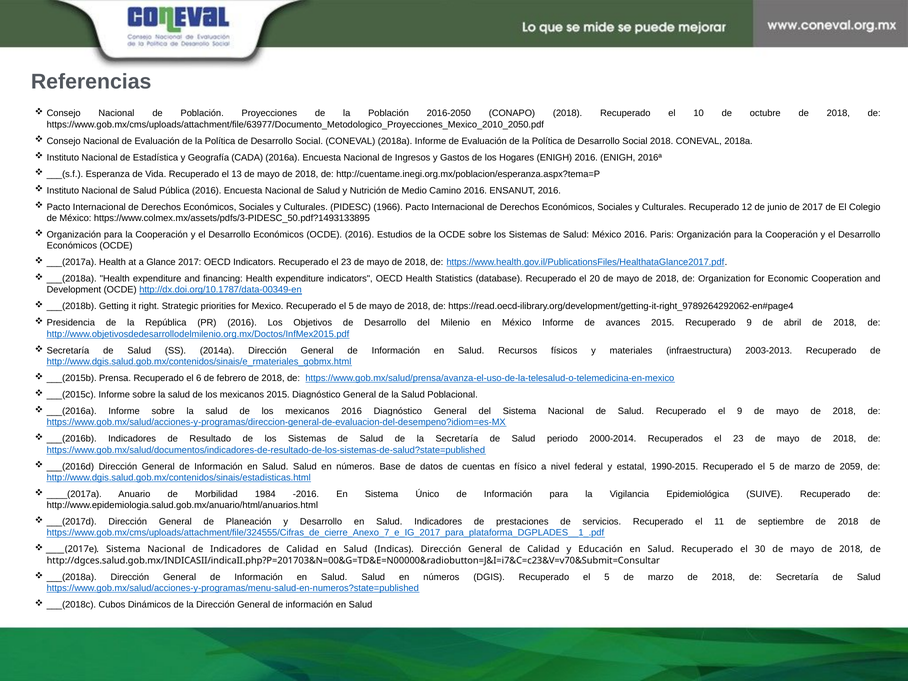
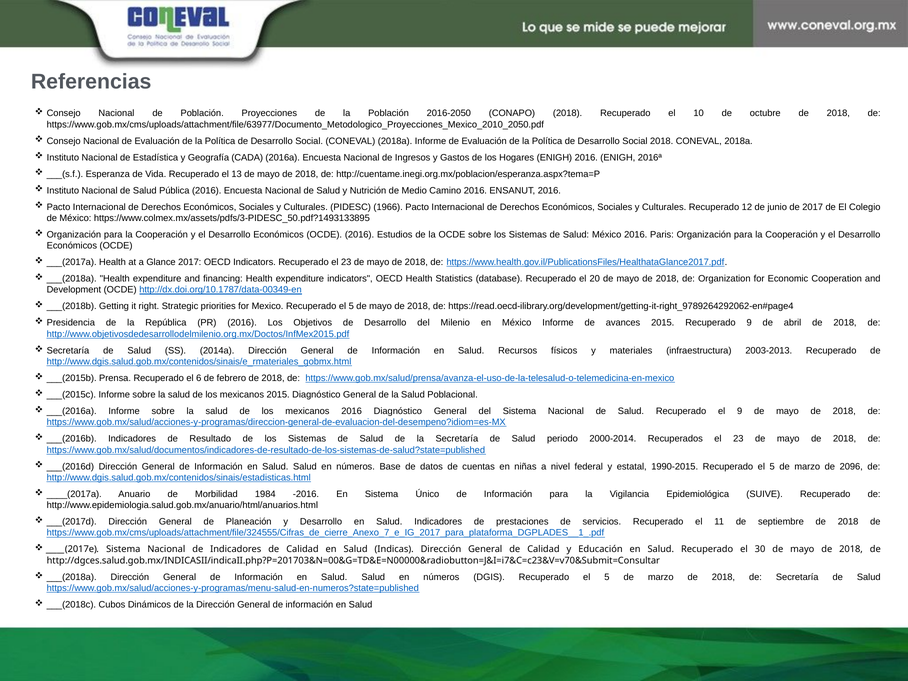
físico: físico -> niñas
2059: 2059 -> 2096
